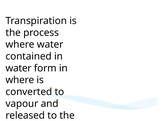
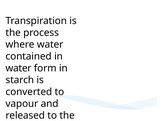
where at (20, 80): where -> starch
